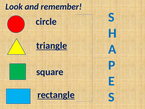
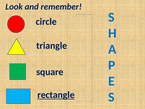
triangle underline: present -> none
